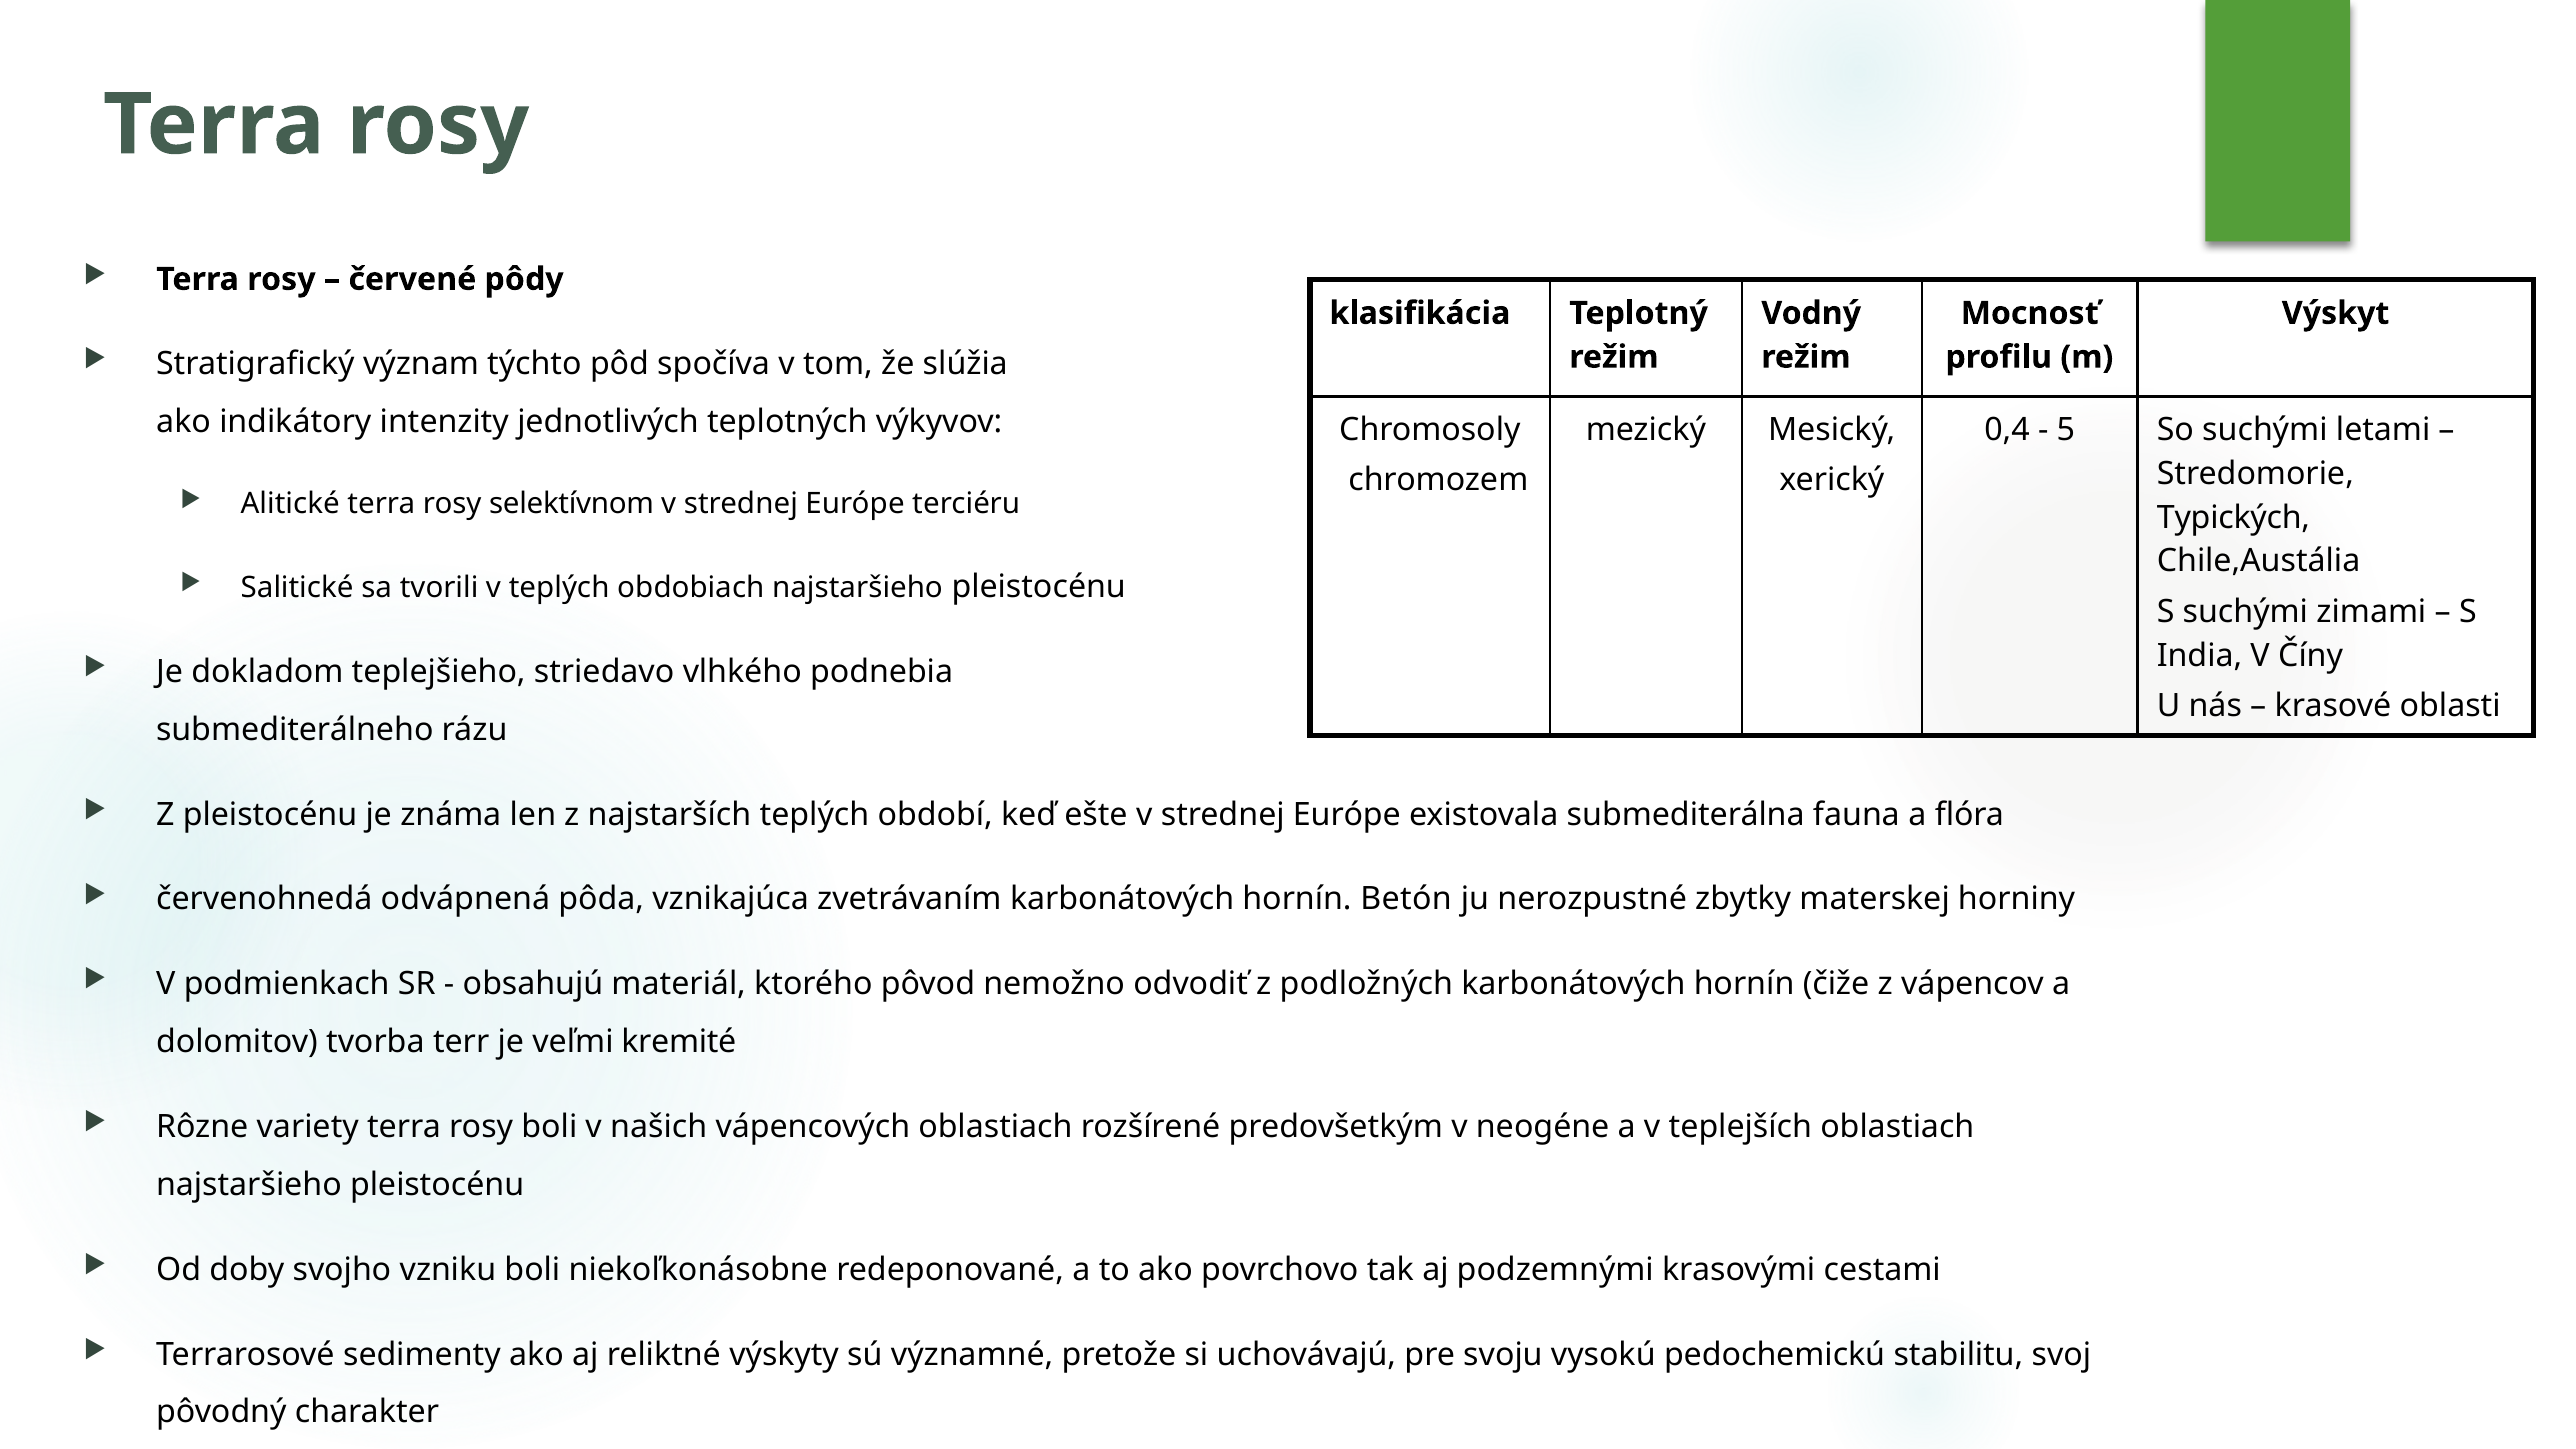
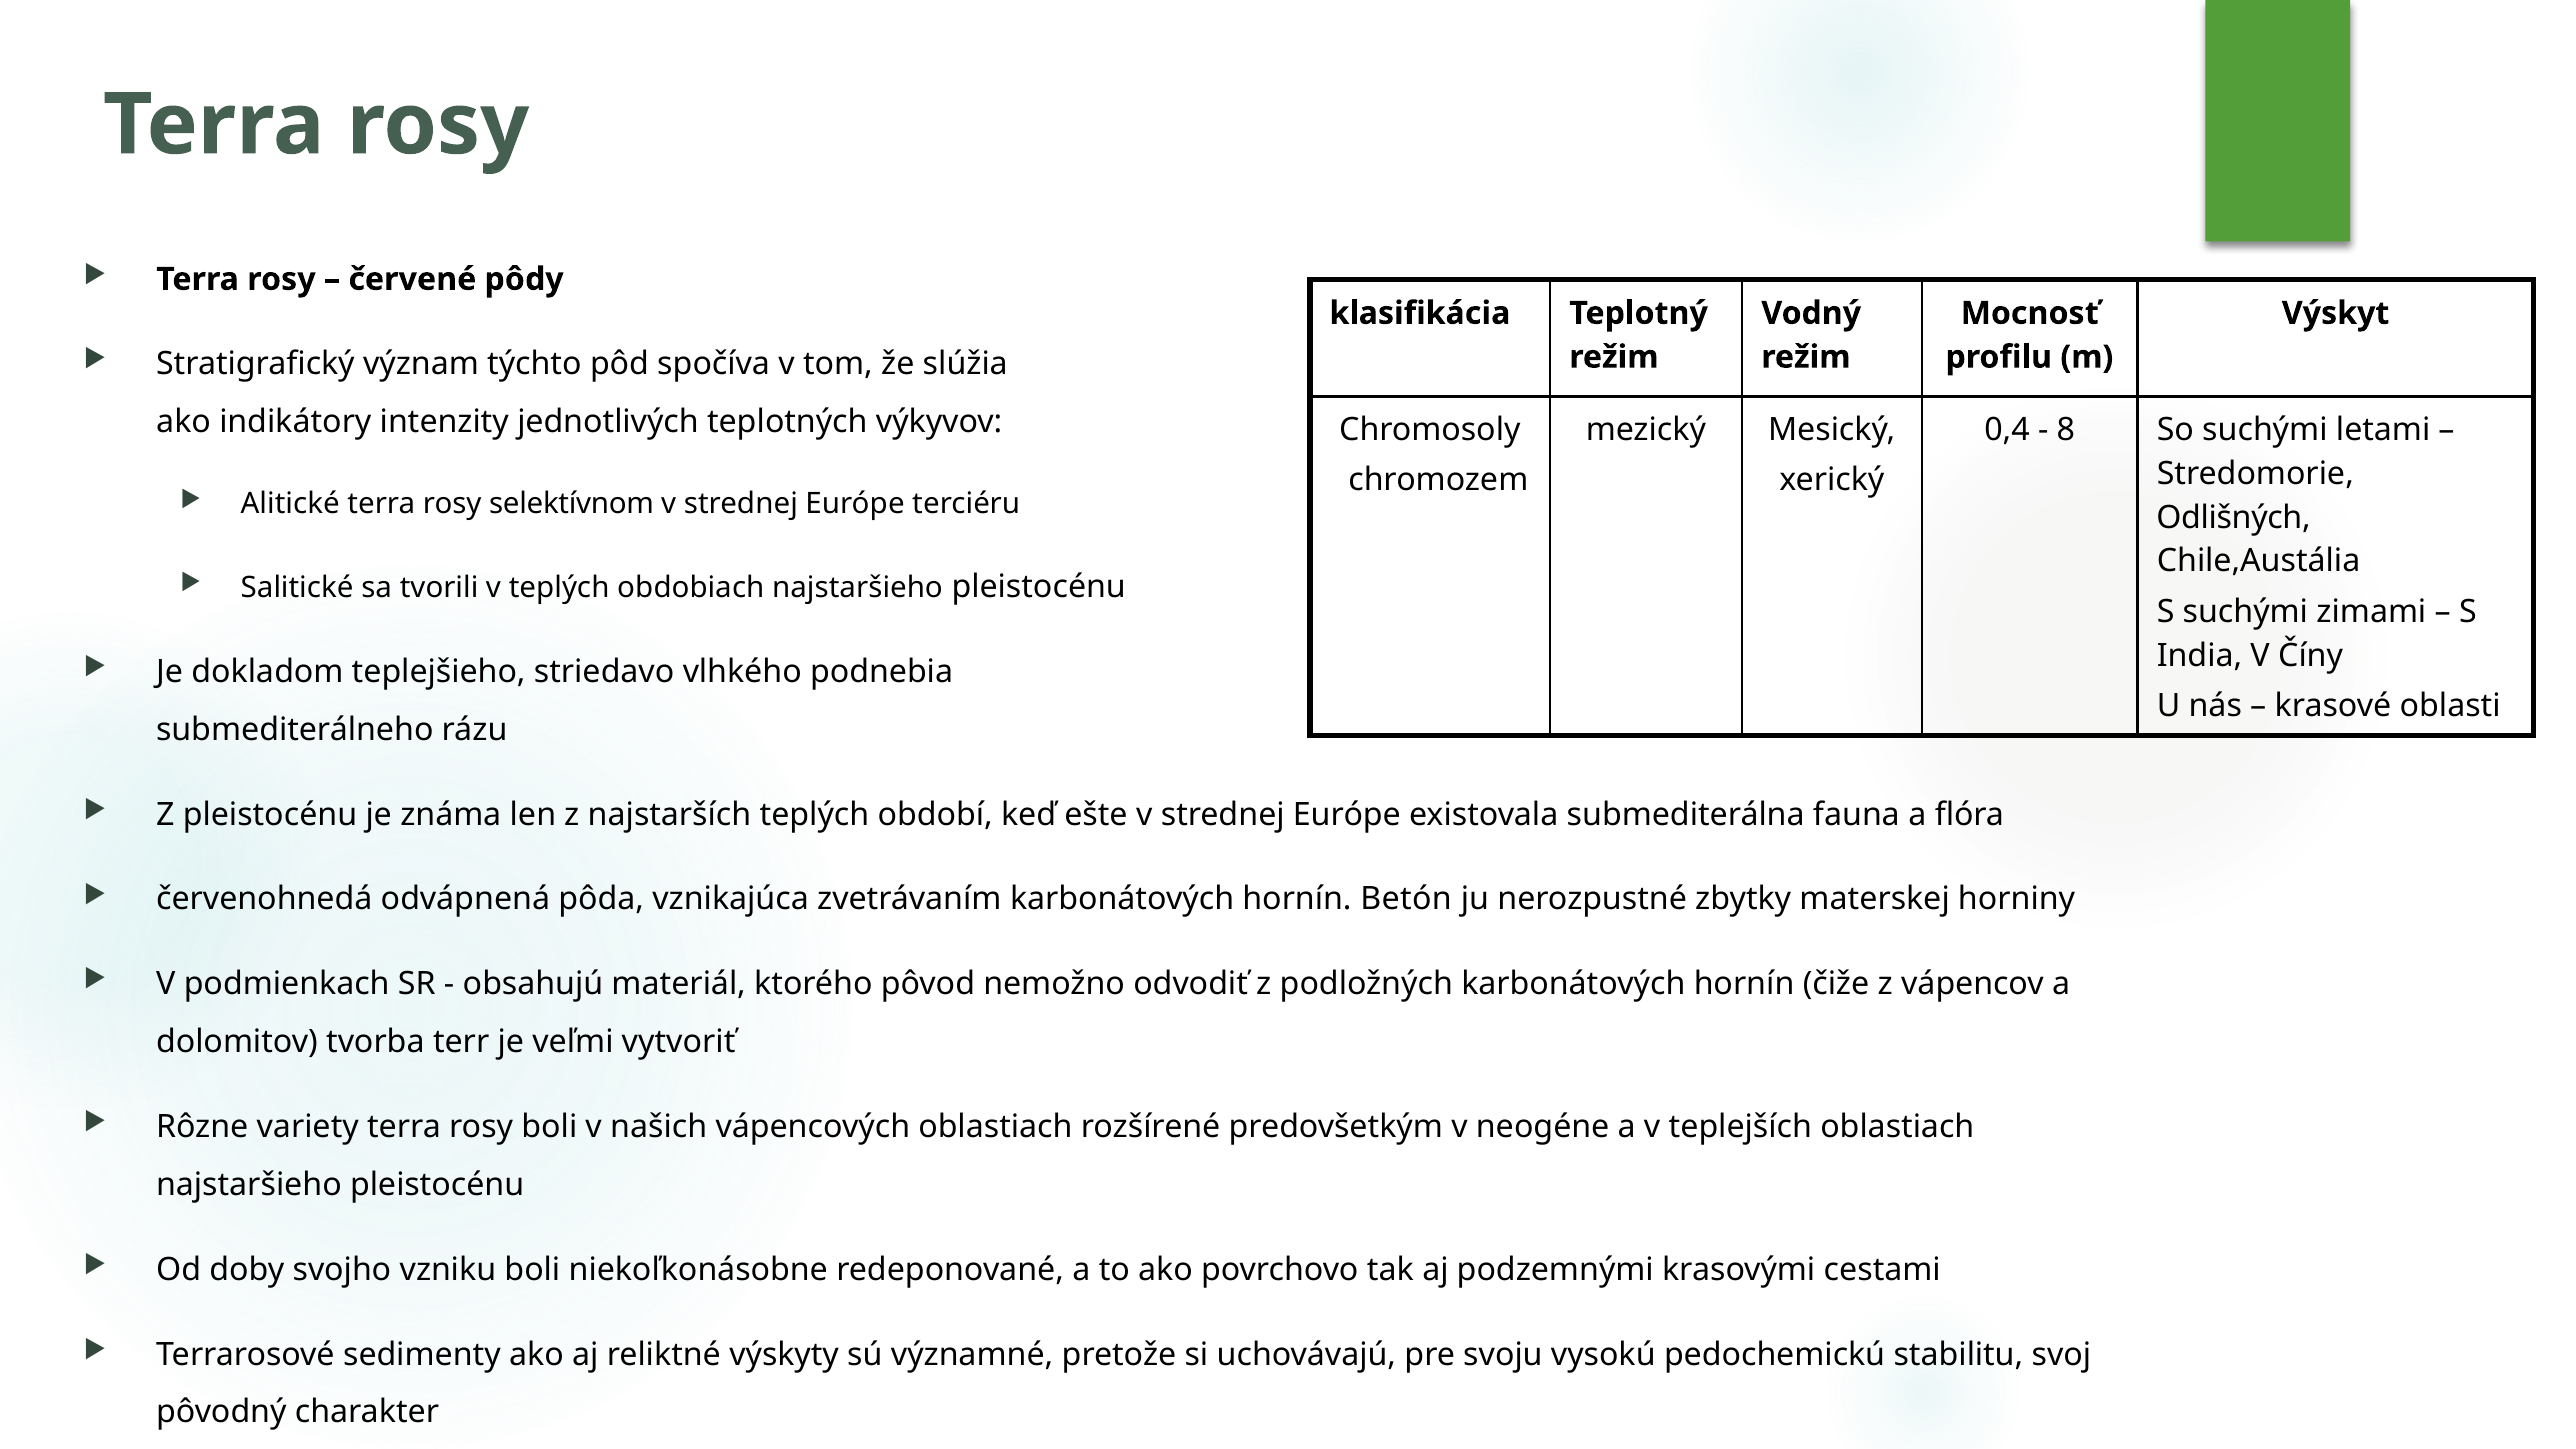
5: 5 -> 8
Typických: Typických -> Odlišných
kremité: kremité -> vytvoriť
